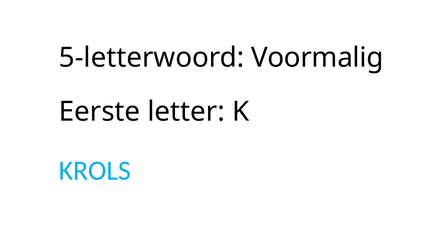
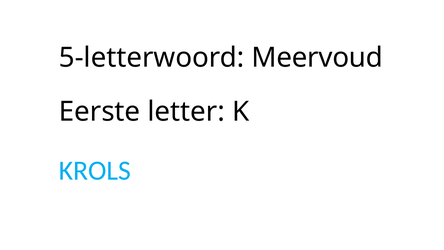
Voormalig: Voormalig -> Meervoud
